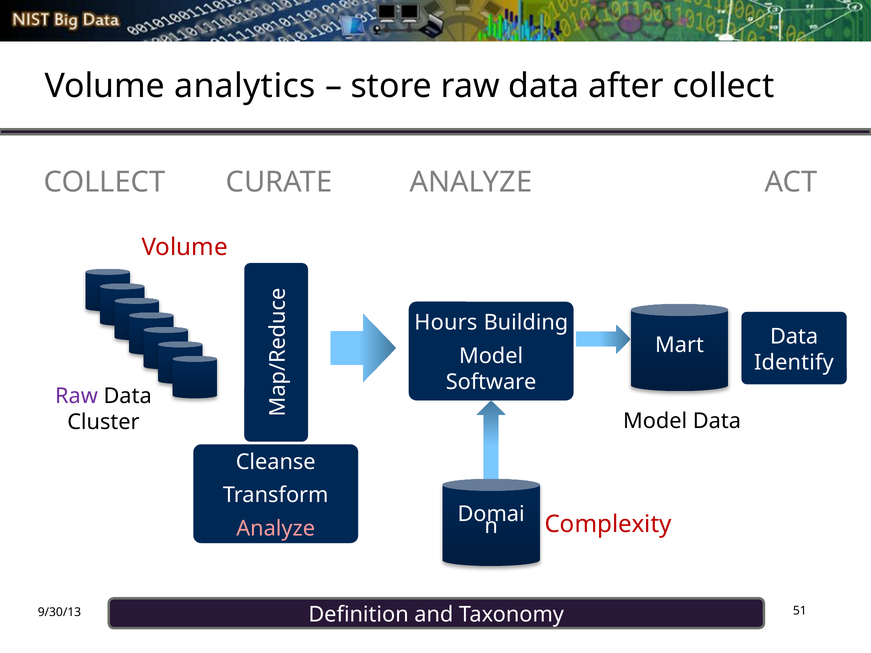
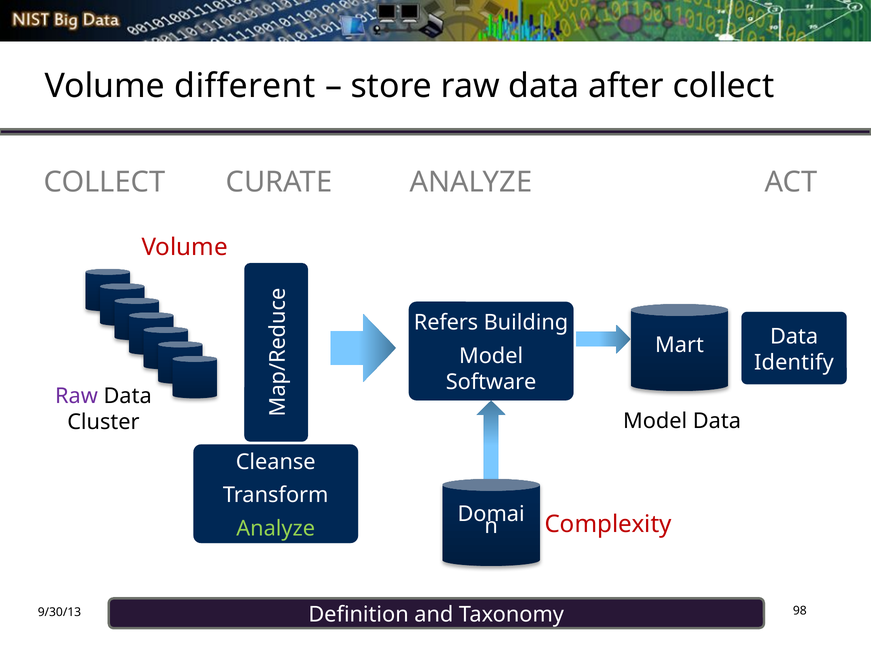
analytics: analytics -> different
Hours: Hours -> Refers
Analyze at (276, 529) colour: pink -> light green
51: 51 -> 98
